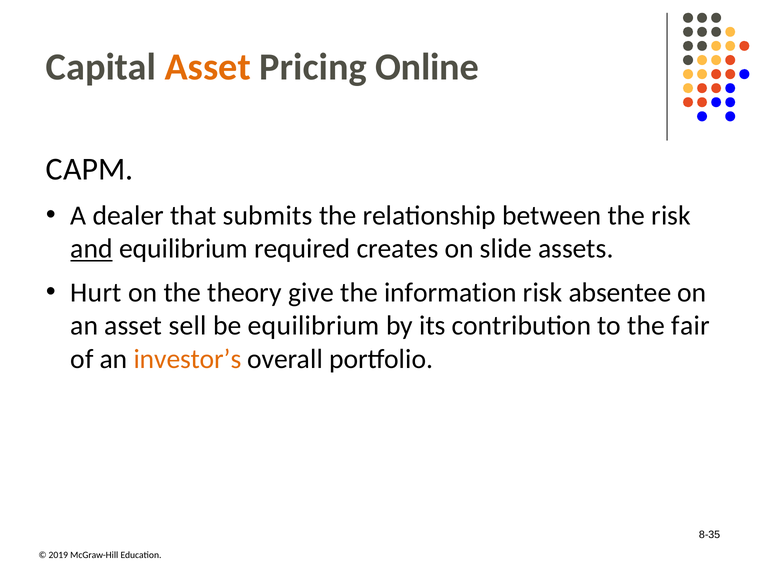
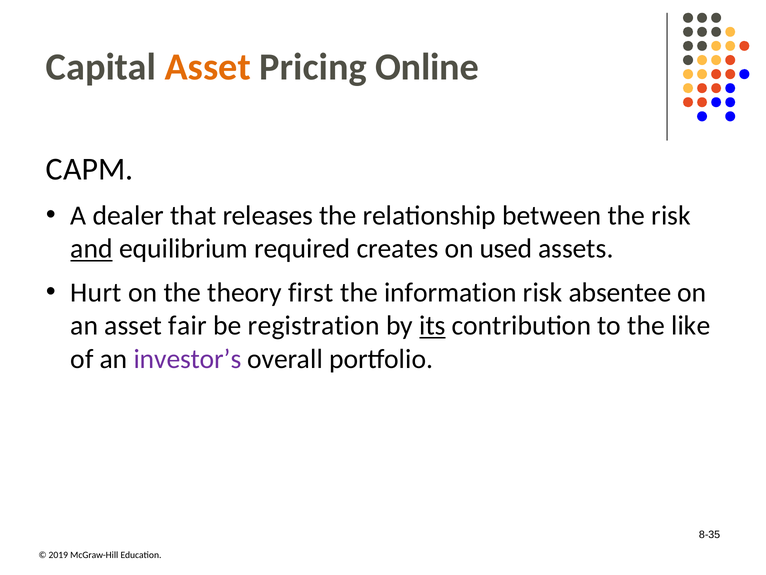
submits: submits -> releases
slide: slide -> used
give: give -> first
sell: sell -> fair
be equilibrium: equilibrium -> registration
its underline: none -> present
fair: fair -> like
investor’s colour: orange -> purple
